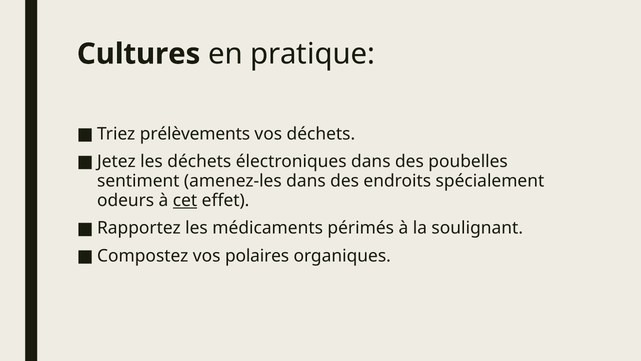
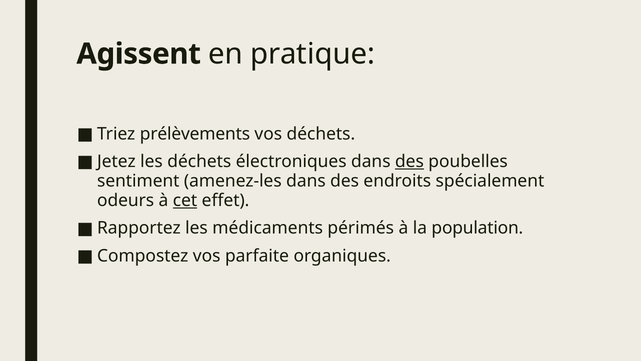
Cultures: Cultures -> Agissent
des at (409, 161) underline: none -> present
soulignant: soulignant -> population
polaires: polaires -> parfaite
